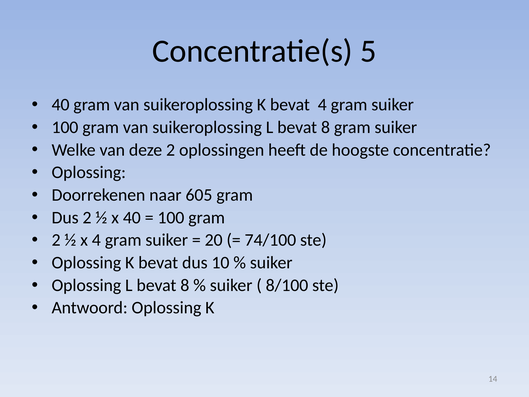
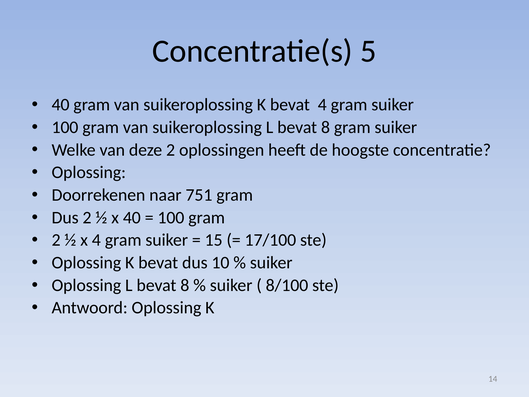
605: 605 -> 751
20: 20 -> 15
74/100: 74/100 -> 17/100
